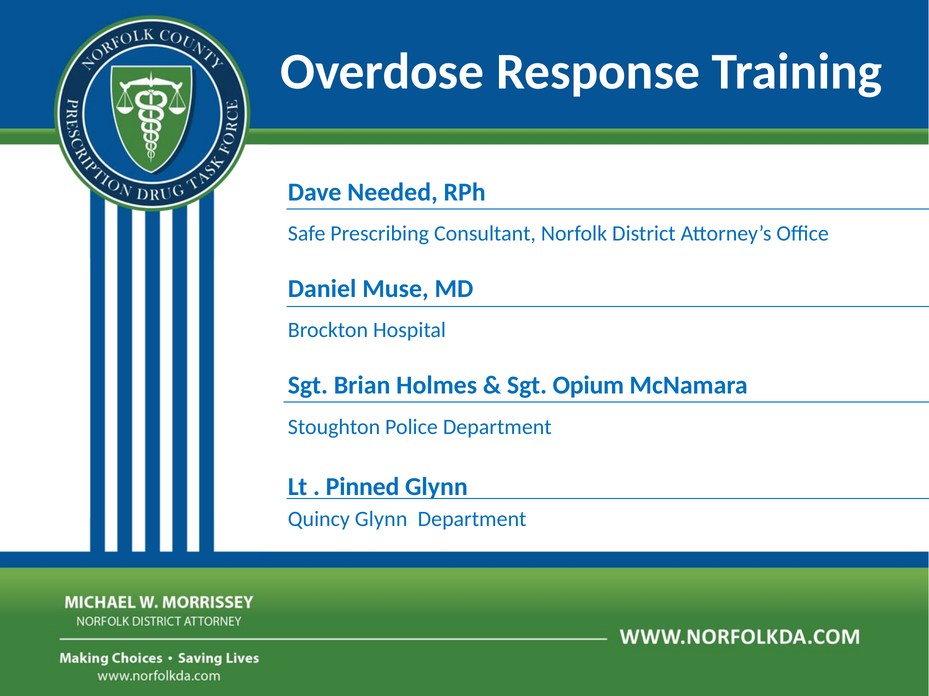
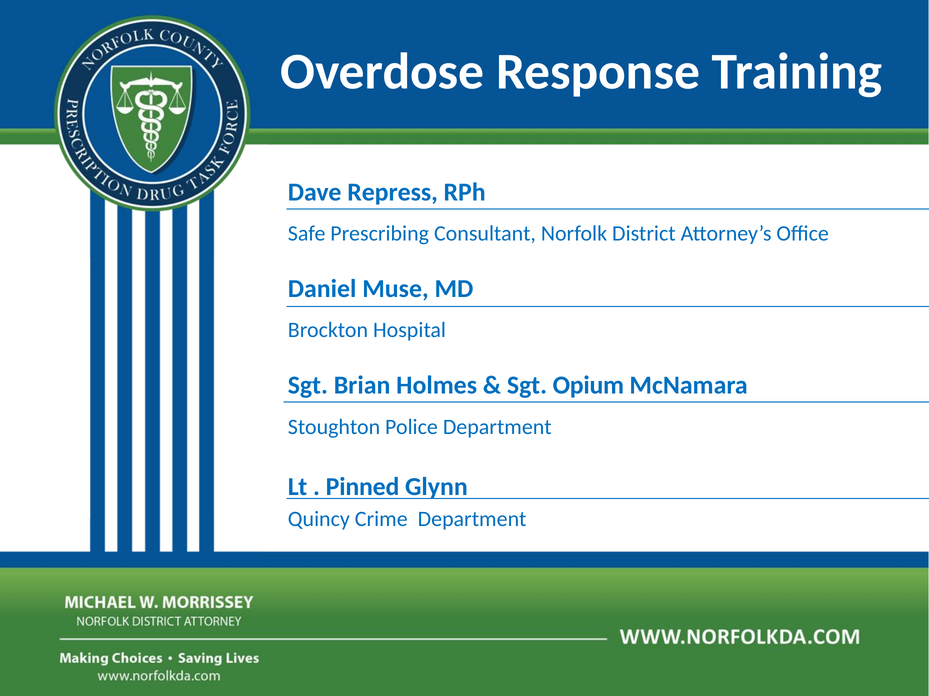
Needed: Needed -> Repress
Quincy Glynn: Glynn -> Crime
